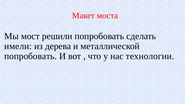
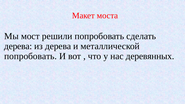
имели at (18, 46): имели -> дерева
технологии: технологии -> деревянных
